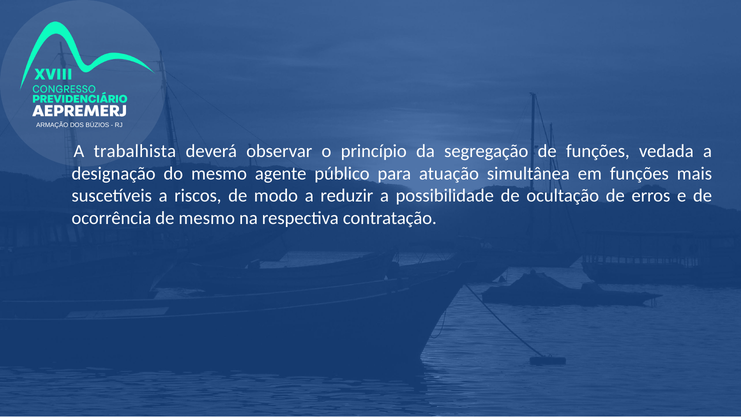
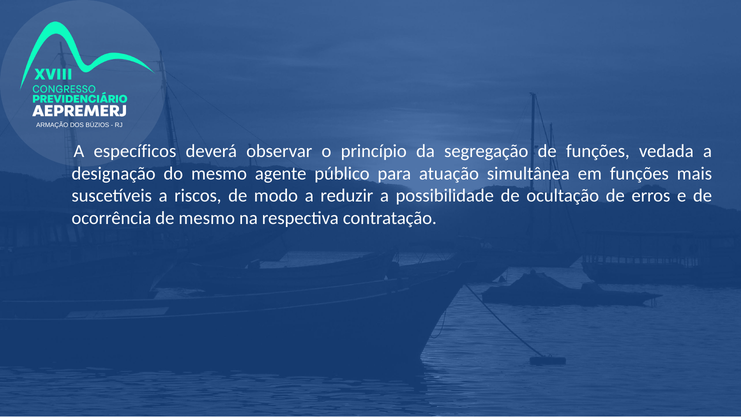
trabalhista: trabalhista -> específicos
